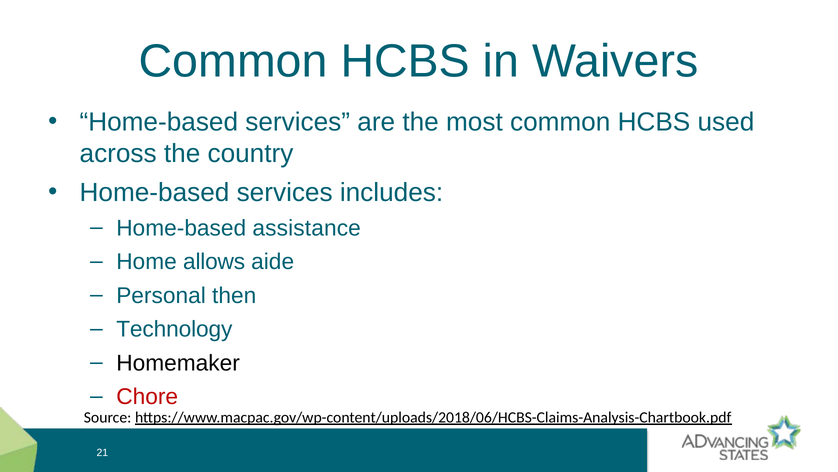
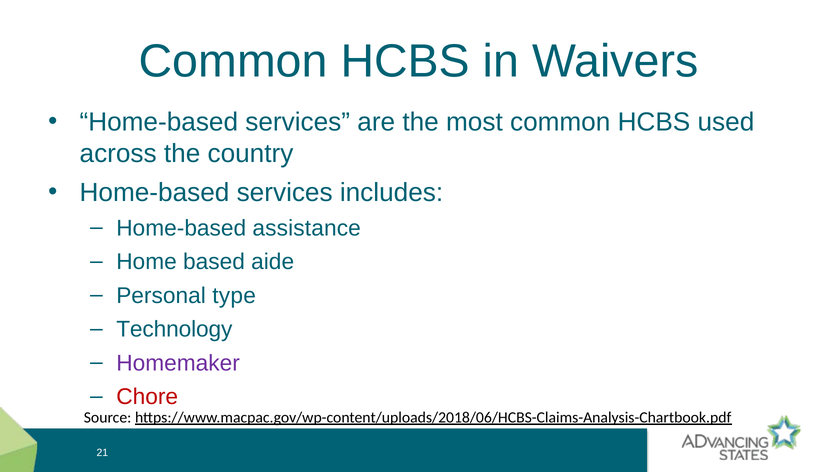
allows: allows -> based
then: then -> type
Homemaker colour: black -> purple
